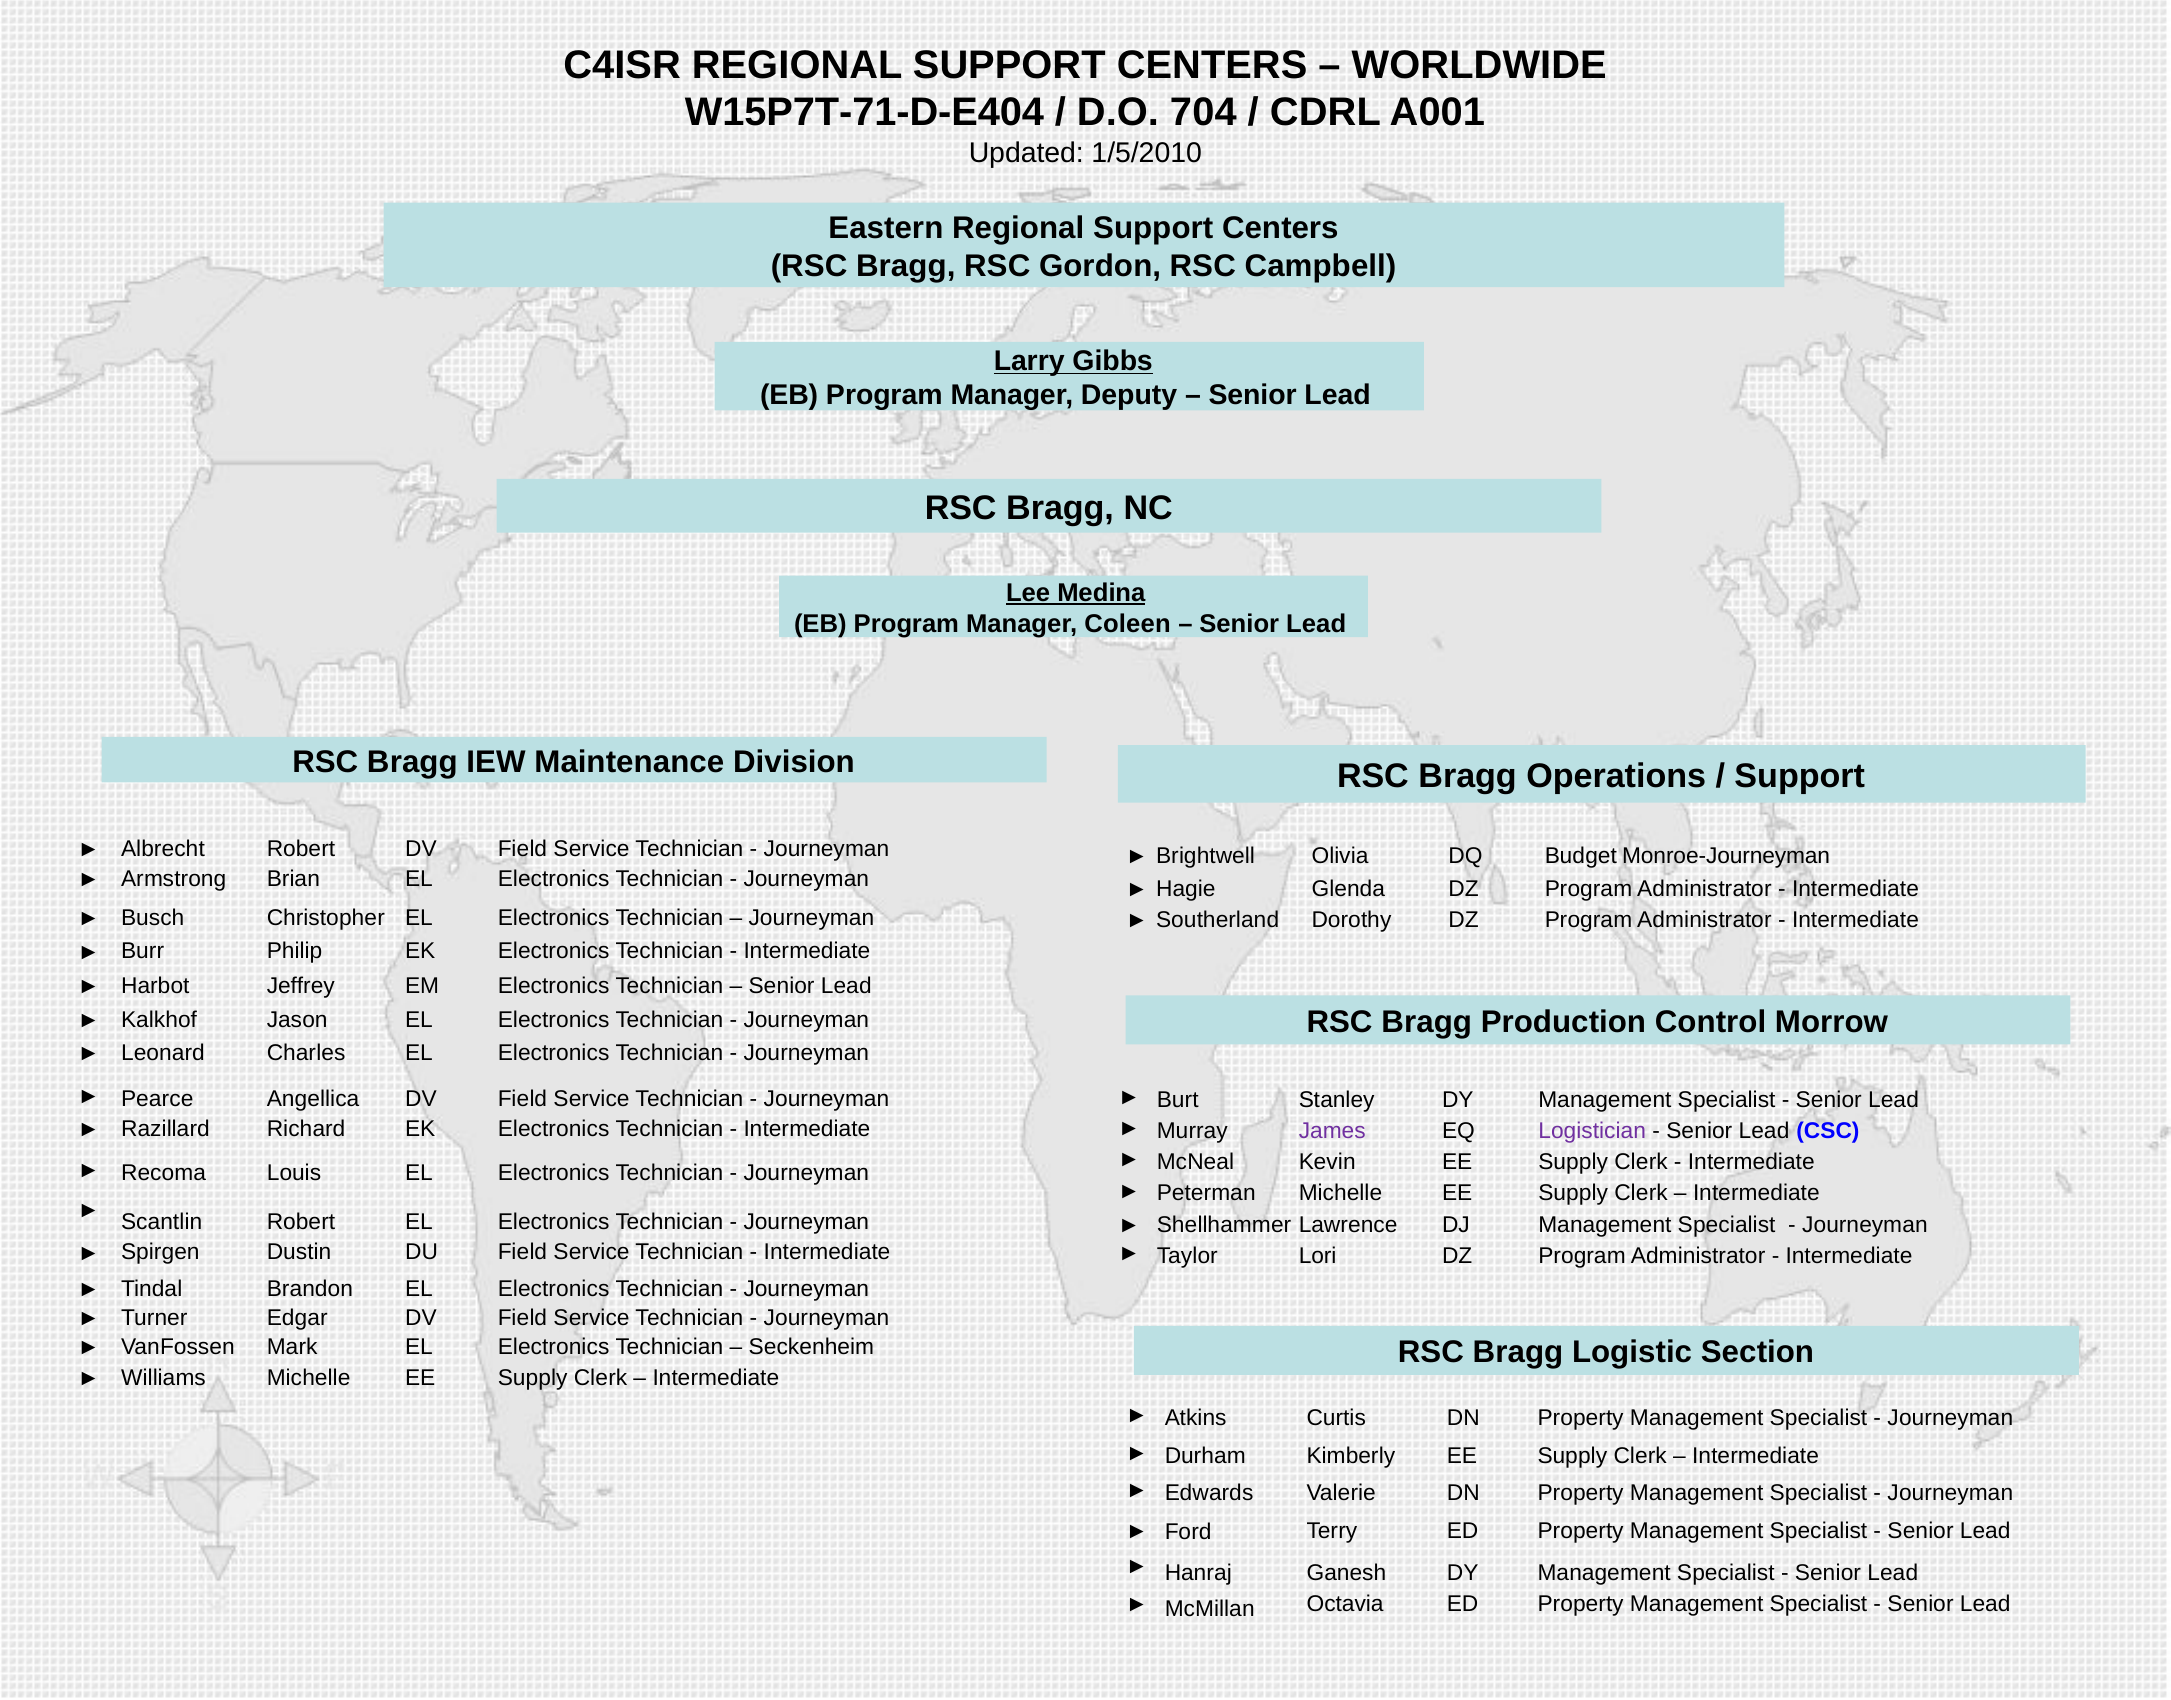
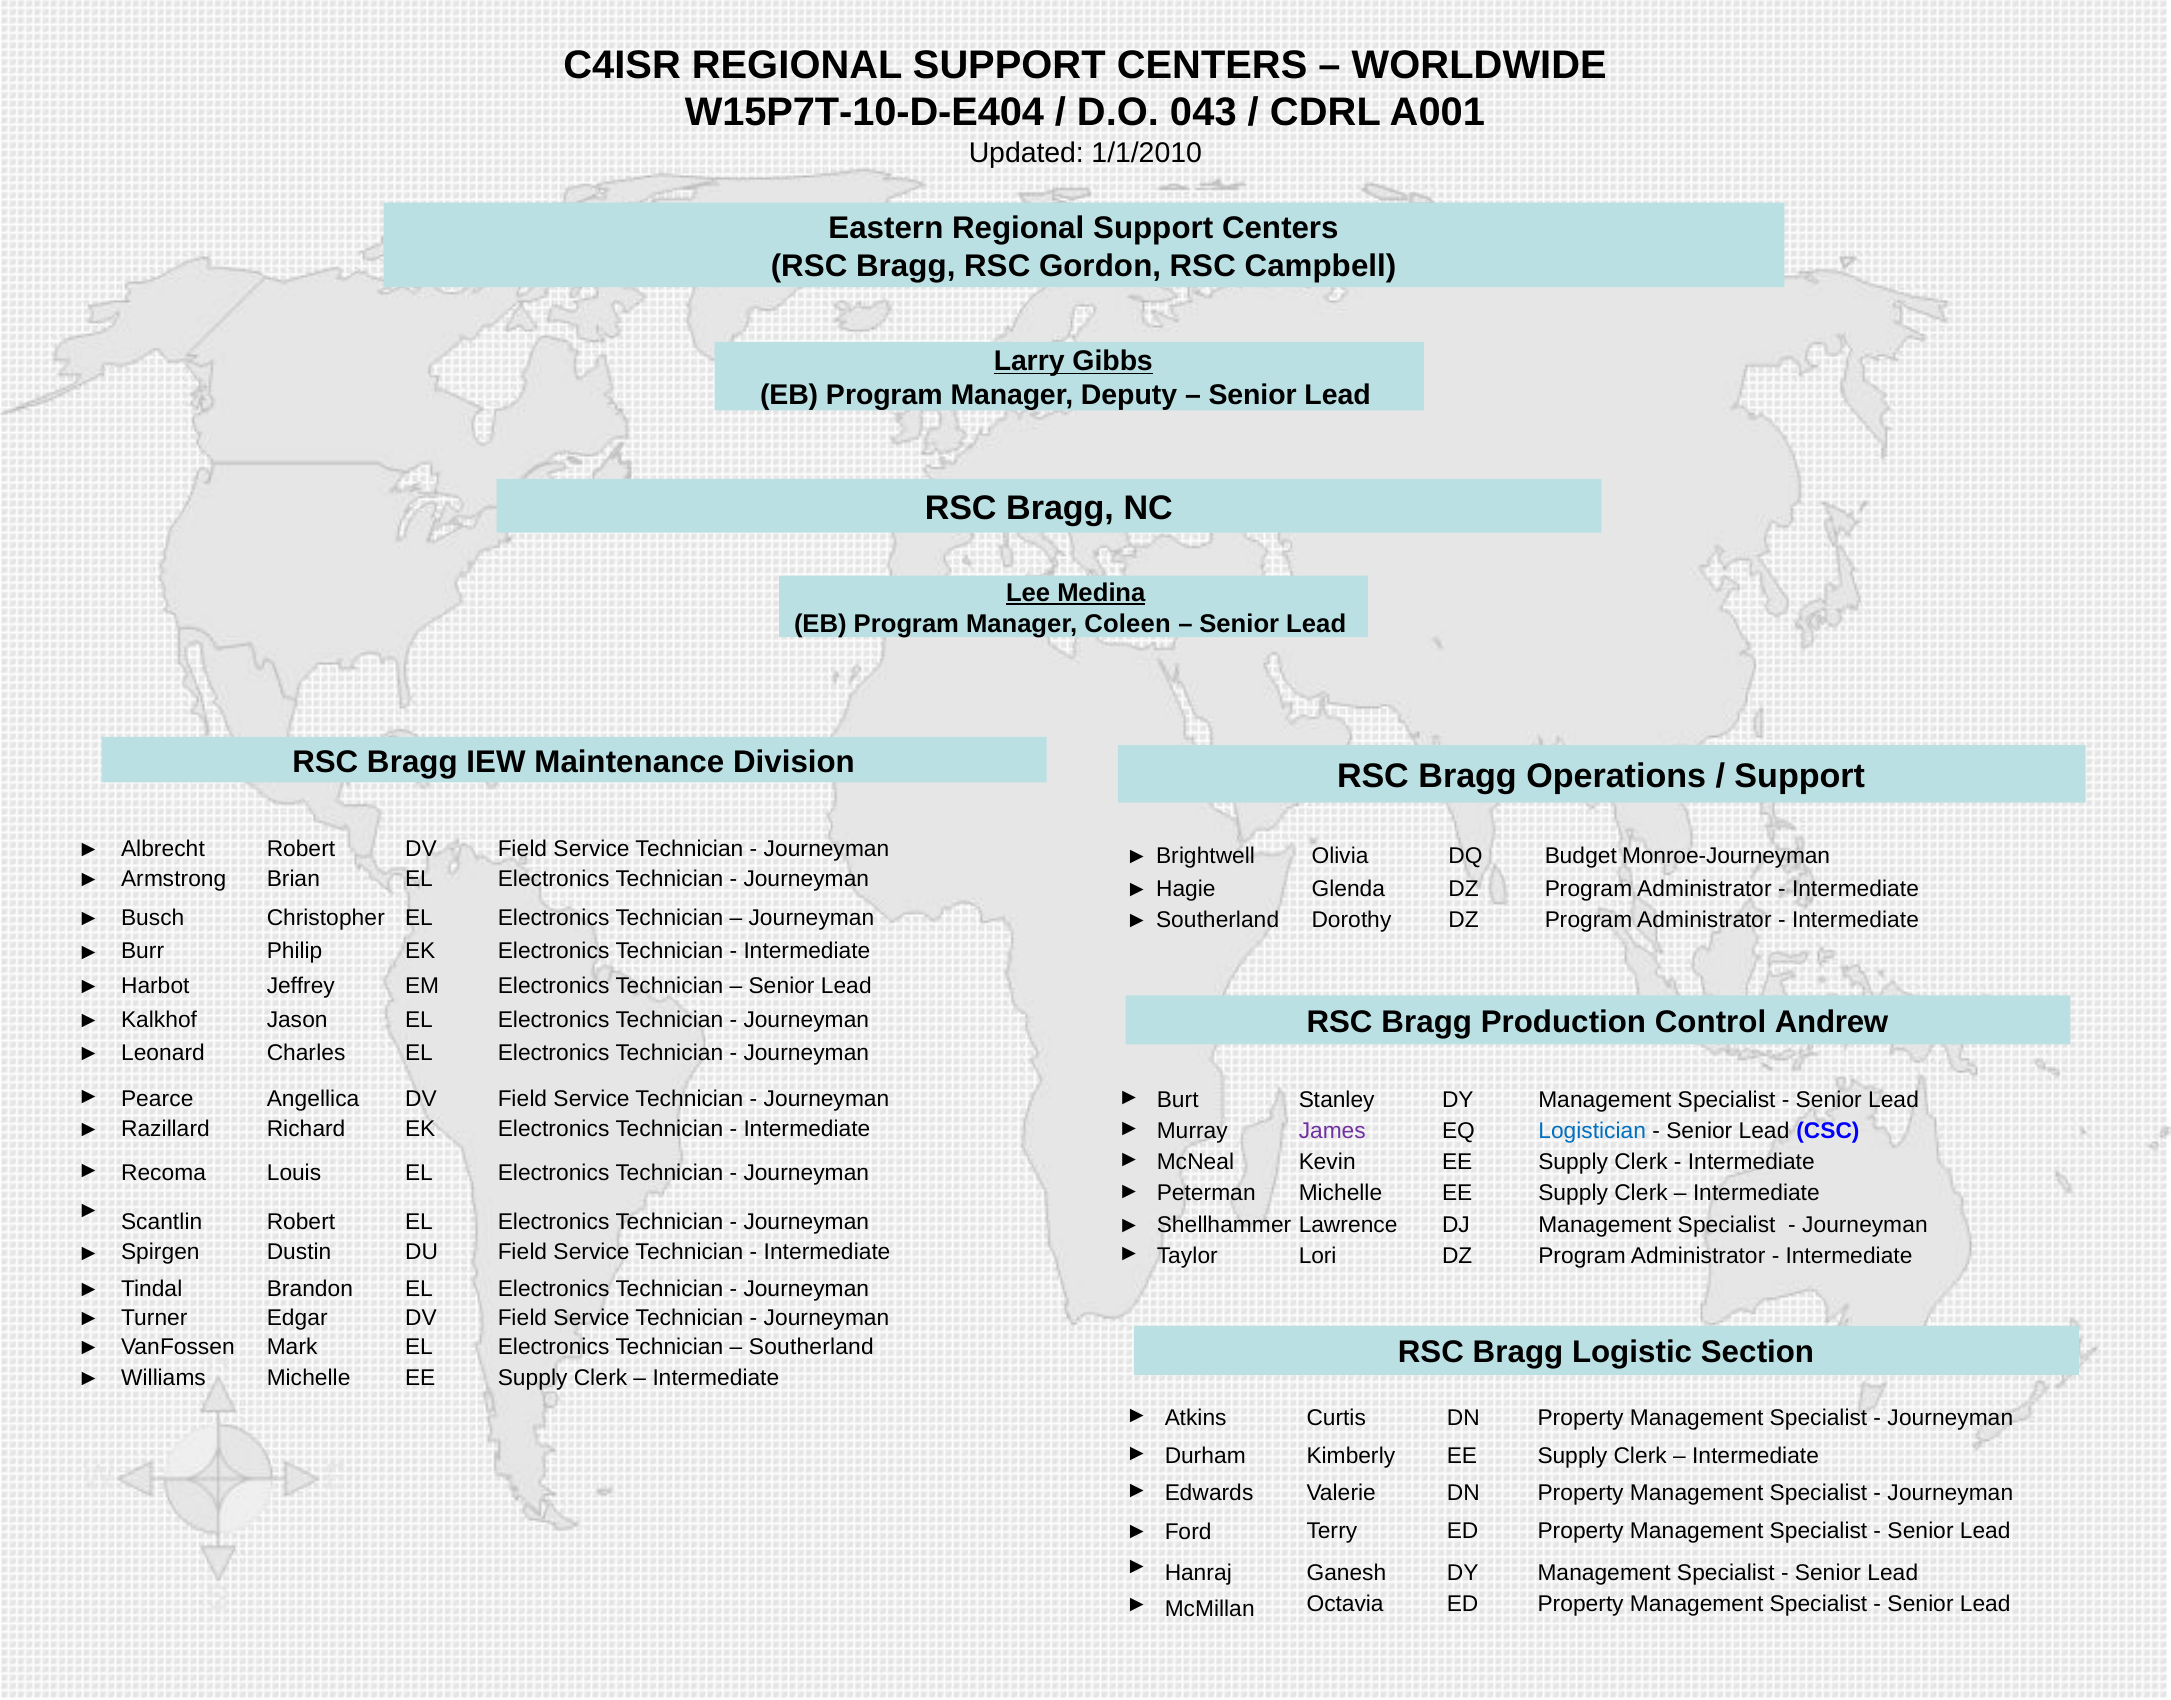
W15P7T-71-D-E404: W15P7T-71-D-E404 -> W15P7T-10-D-E404
704: 704 -> 043
1/5/2010: 1/5/2010 -> 1/1/2010
Morrow: Morrow -> Andrew
Logistician colour: purple -> blue
Seckenheim at (811, 1347): Seckenheim -> Southerland
